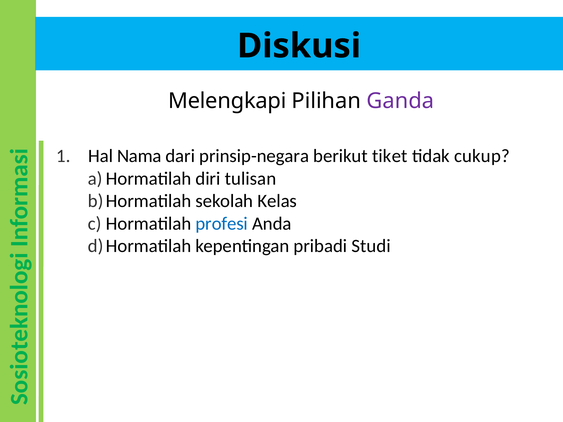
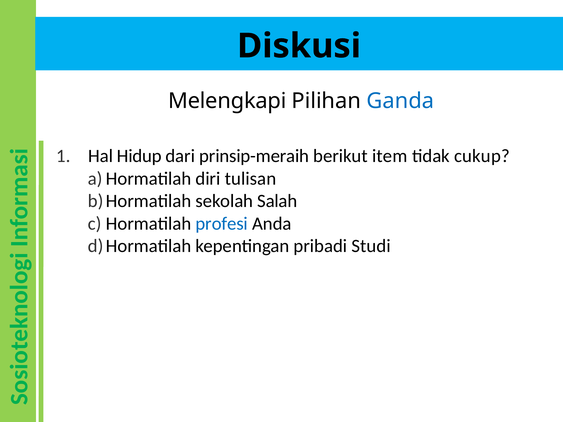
Ganda colour: purple -> blue
Nama: Nama -> Hidup
prinsip-negara: prinsip-negara -> prinsip-meraih
tiket: tiket -> item
Kelas: Kelas -> Salah
